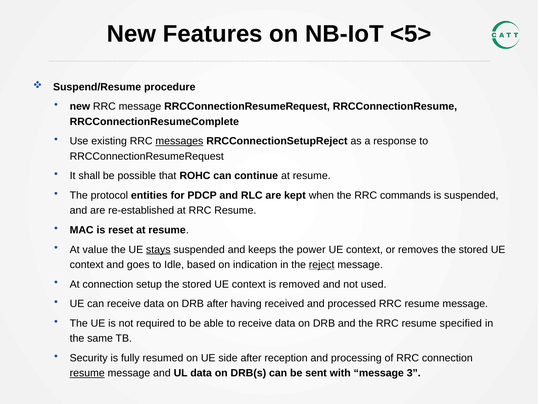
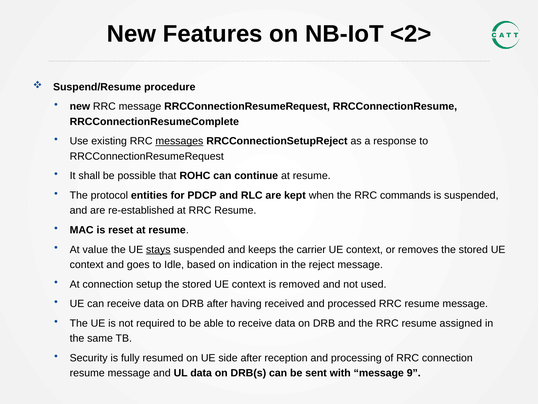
<5>: <5> -> <2>
power: power -> carrier
reject underline: present -> none
specified: specified -> assigned
resume at (87, 373) underline: present -> none
3: 3 -> 9
